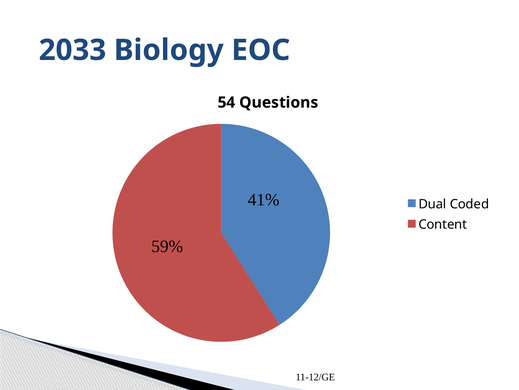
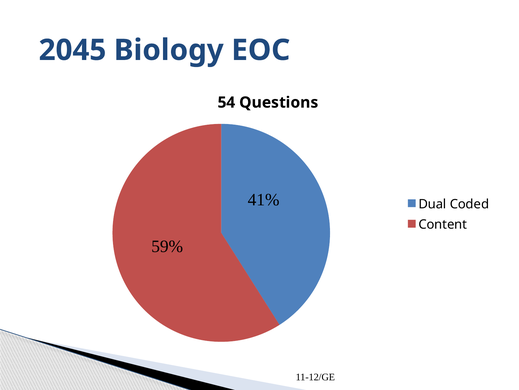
2033: 2033 -> 2045
